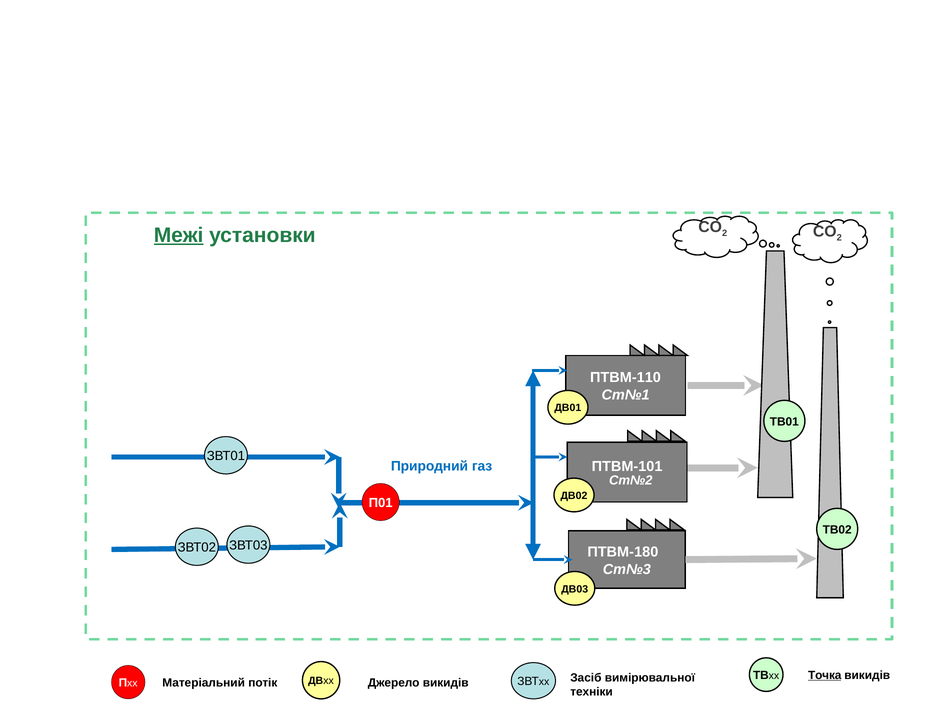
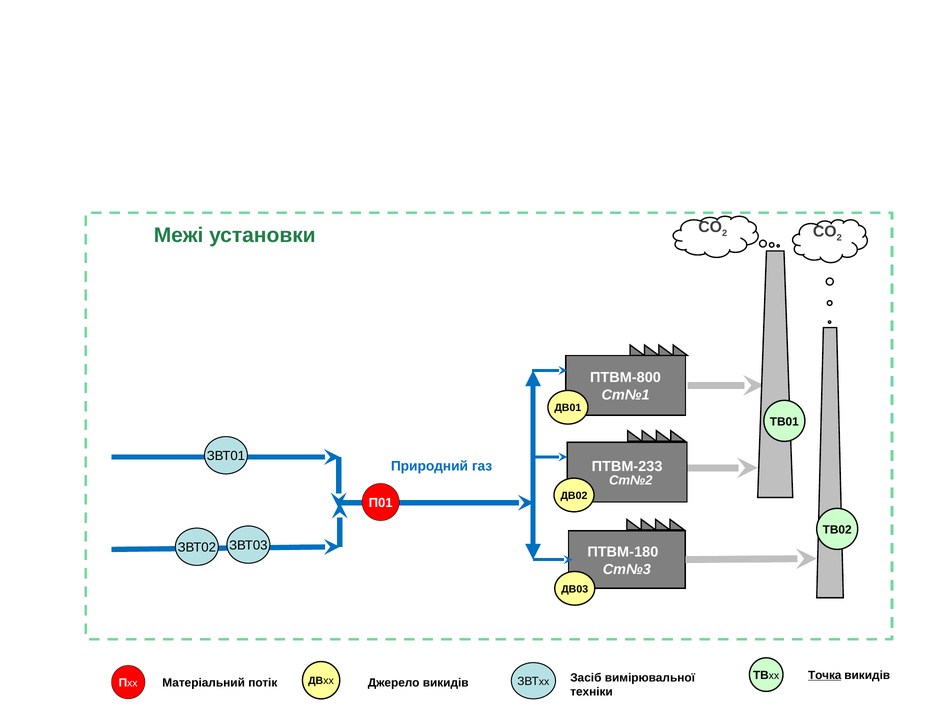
Межі underline: present -> none
ПТВМ-110: ПТВМ-110 -> ПТВМ-800
ПТВМ-101: ПТВМ-101 -> ПТВМ-233
